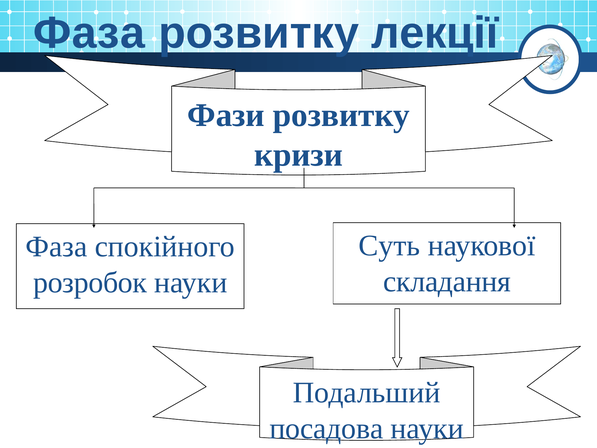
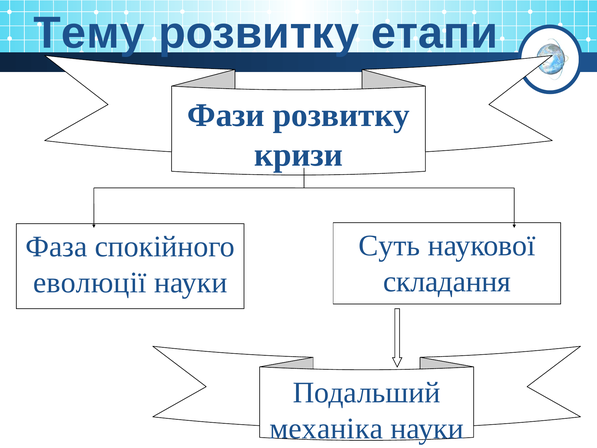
Фаза at (89, 33): Фаза -> Тему
лекції: лекції -> етапи
розробок: розробок -> еволюції
посадова: посадова -> механіка
